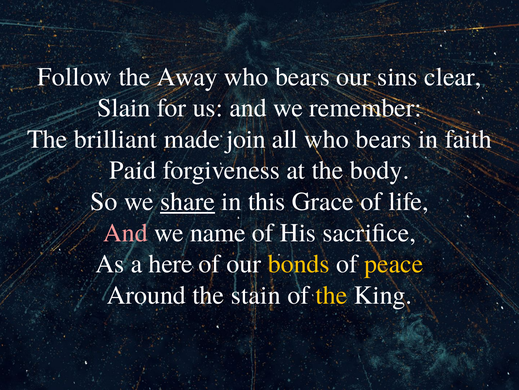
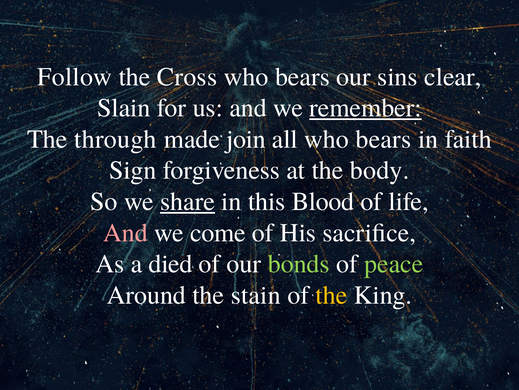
Away: Away -> Cross
remember underline: none -> present
brilliant: brilliant -> through
Paid: Paid -> Sign
Grace: Grace -> Blood
name: name -> come
here: here -> died
bonds colour: yellow -> light green
peace colour: yellow -> light green
